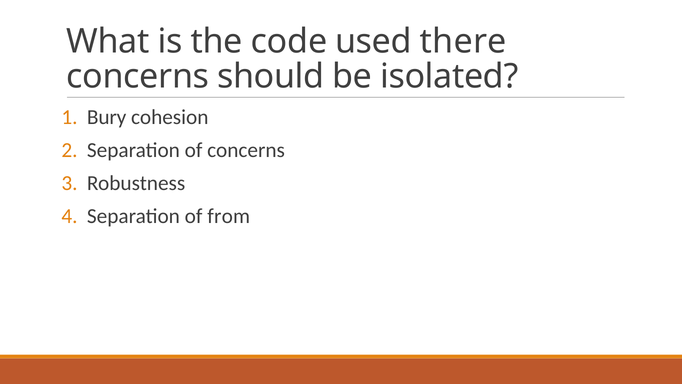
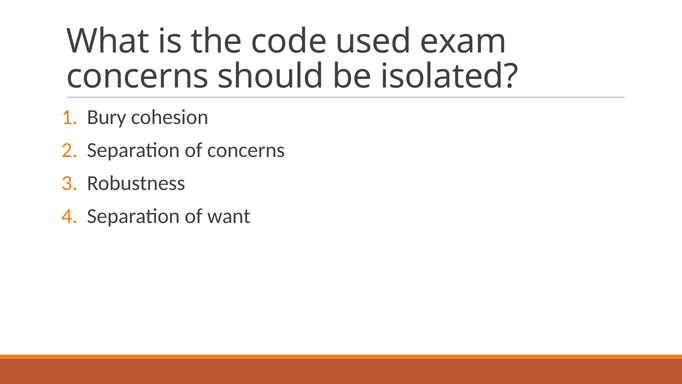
there: there -> exam
from: from -> want
